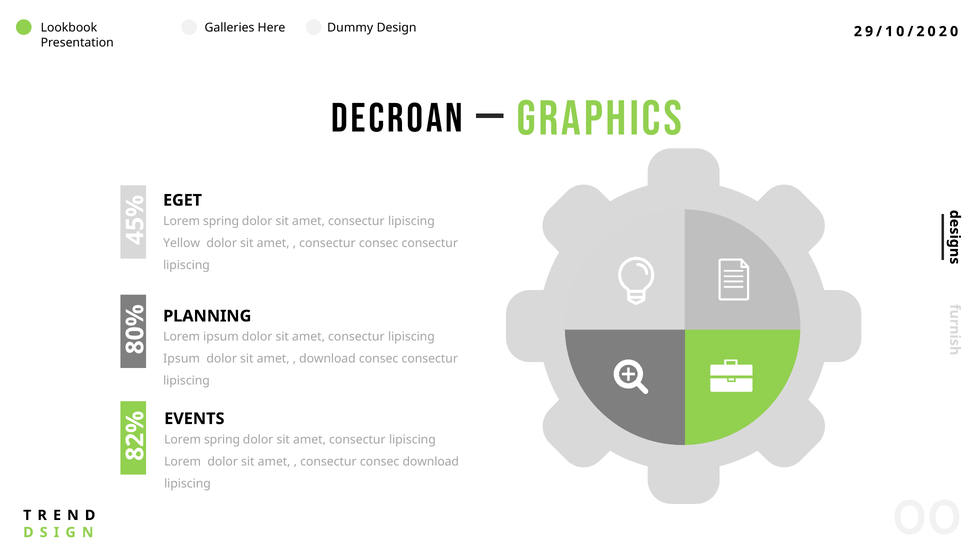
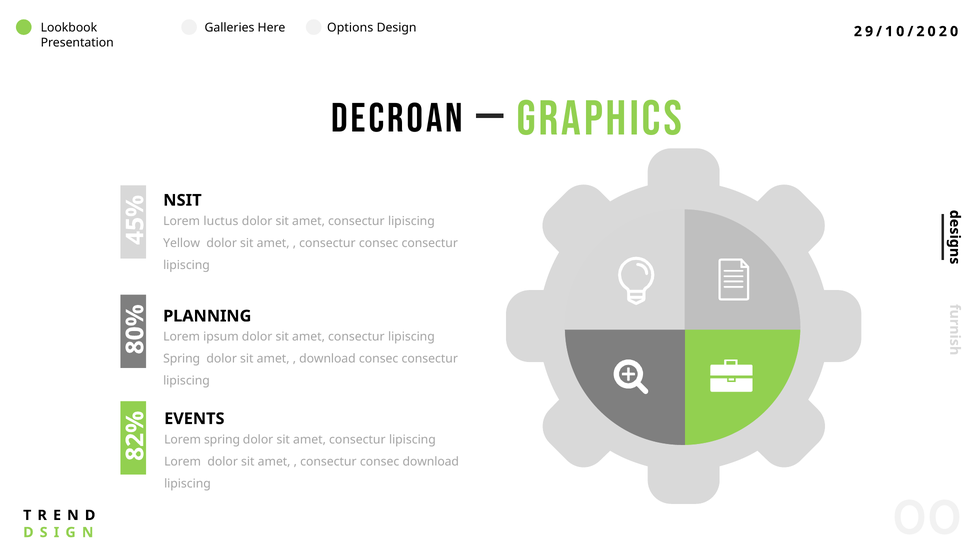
Dummy: Dummy -> Options
EGET: EGET -> NSIT
spring at (221, 221): spring -> luctus
Ipsum at (182, 359): Ipsum -> Spring
